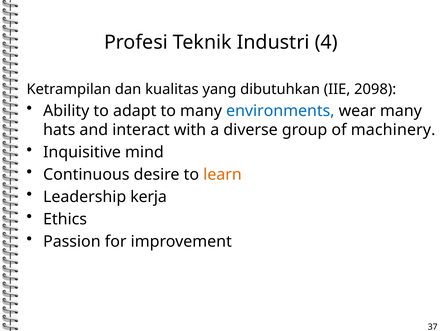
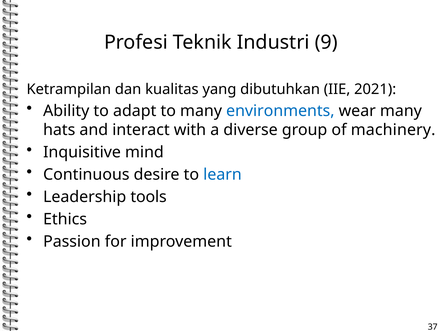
4: 4 -> 9
2098: 2098 -> 2021
learn colour: orange -> blue
kerja: kerja -> tools
